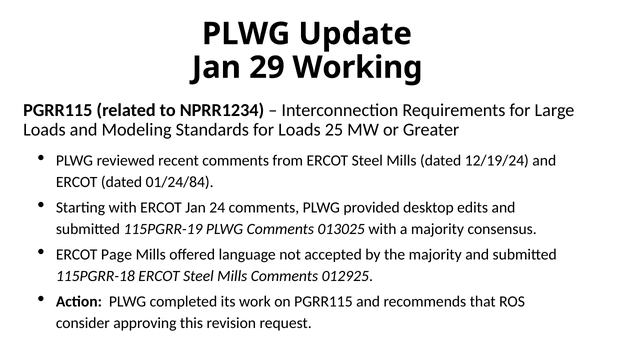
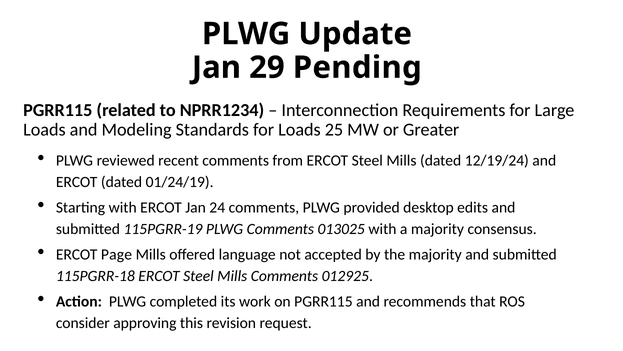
Working: Working -> Pending
01/24/84: 01/24/84 -> 01/24/19
